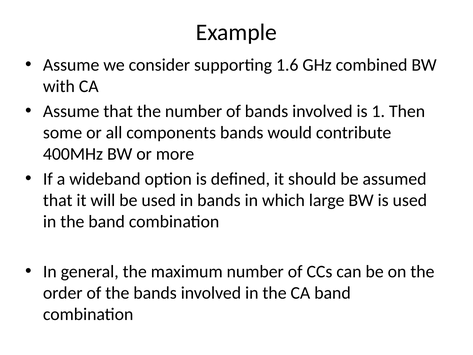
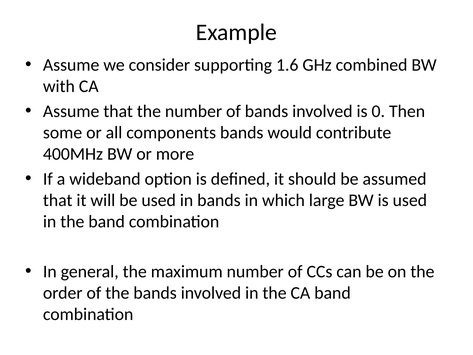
1: 1 -> 0
